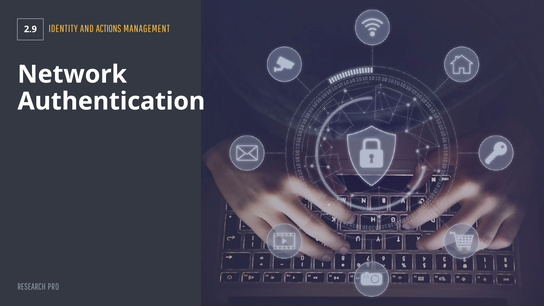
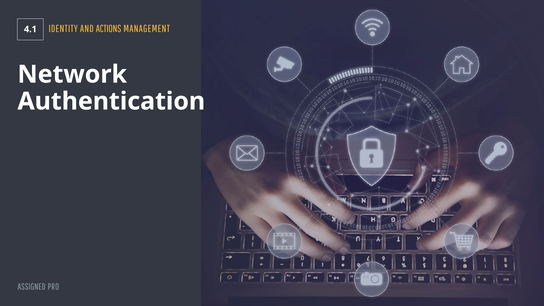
2.9: 2.9 -> 4.1
RESEARCH: RESEARCH -> ASSIGNED
